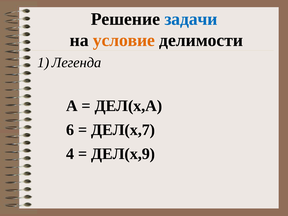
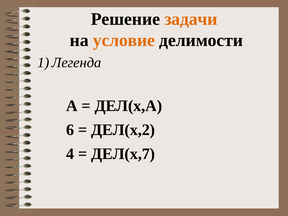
задачи colour: blue -> orange
ДЕЛ(x,7: ДЕЛ(x,7 -> ДЕЛ(x,2
ДЕЛ(x,9: ДЕЛ(x,9 -> ДЕЛ(x,7
